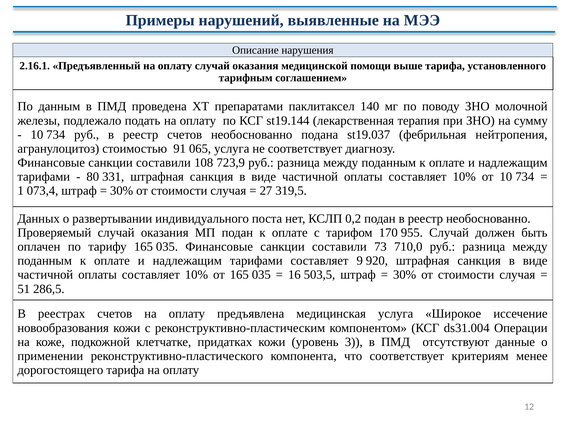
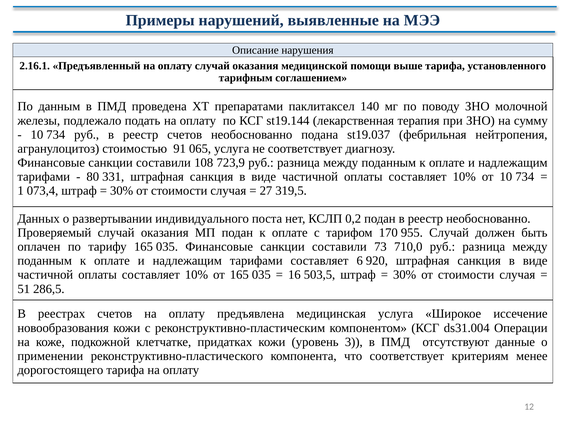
9: 9 -> 6
